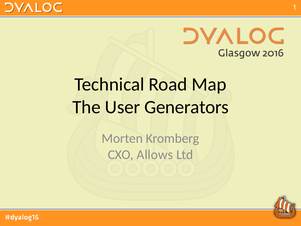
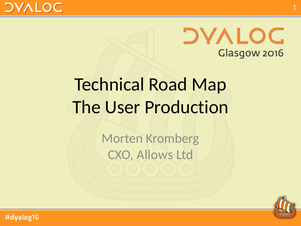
Generators: Generators -> Production
